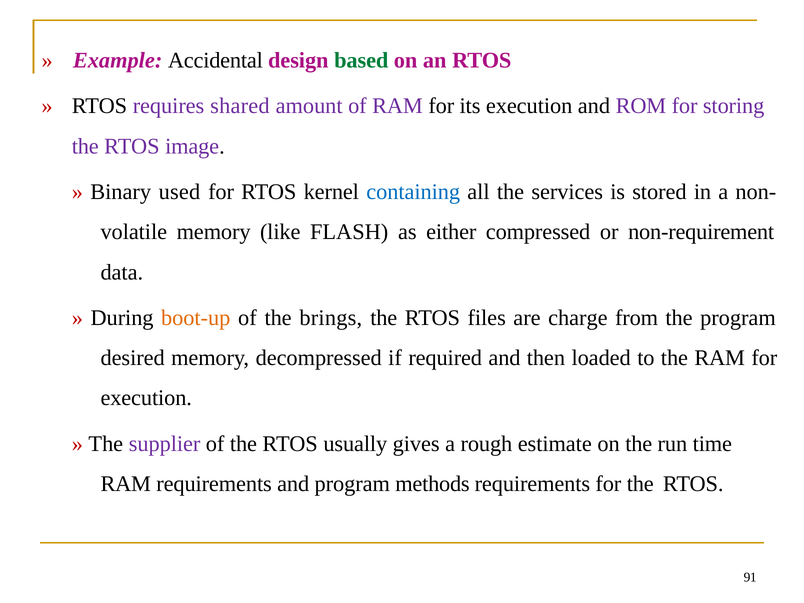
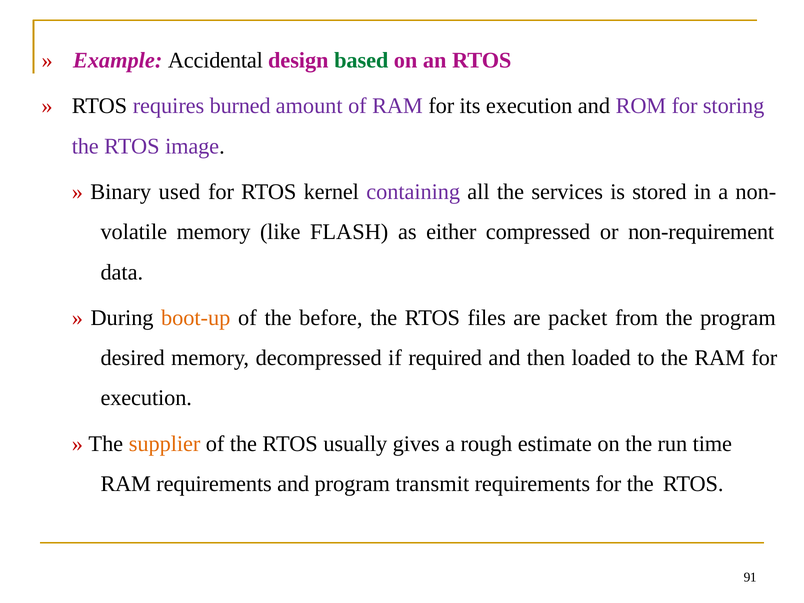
shared: shared -> burned
containing colour: blue -> purple
brings: brings -> before
charge: charge -> packet
supplier colour: purple -> orange
methods: methods -> transmit
